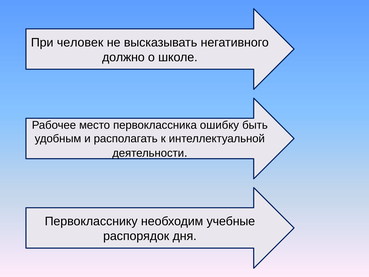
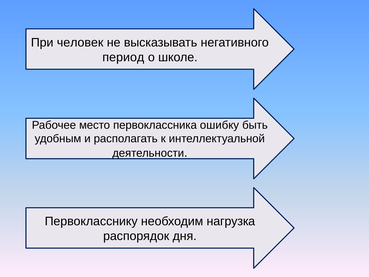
должно: должно -> период
учебные: учебные -> нагрузка
